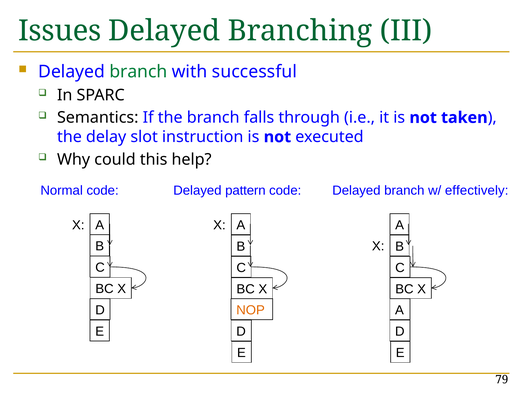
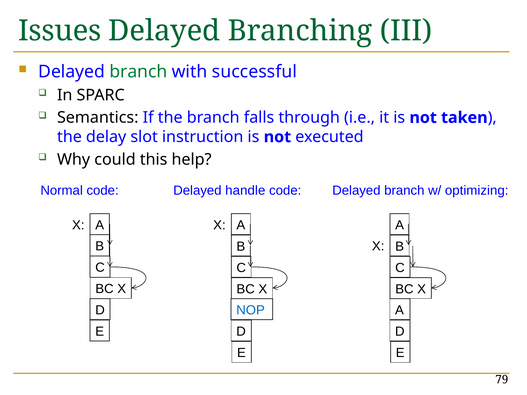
pattern: pattern -> handle
effectively: effectively -> optimizing
NOP colour: orange -> blue
